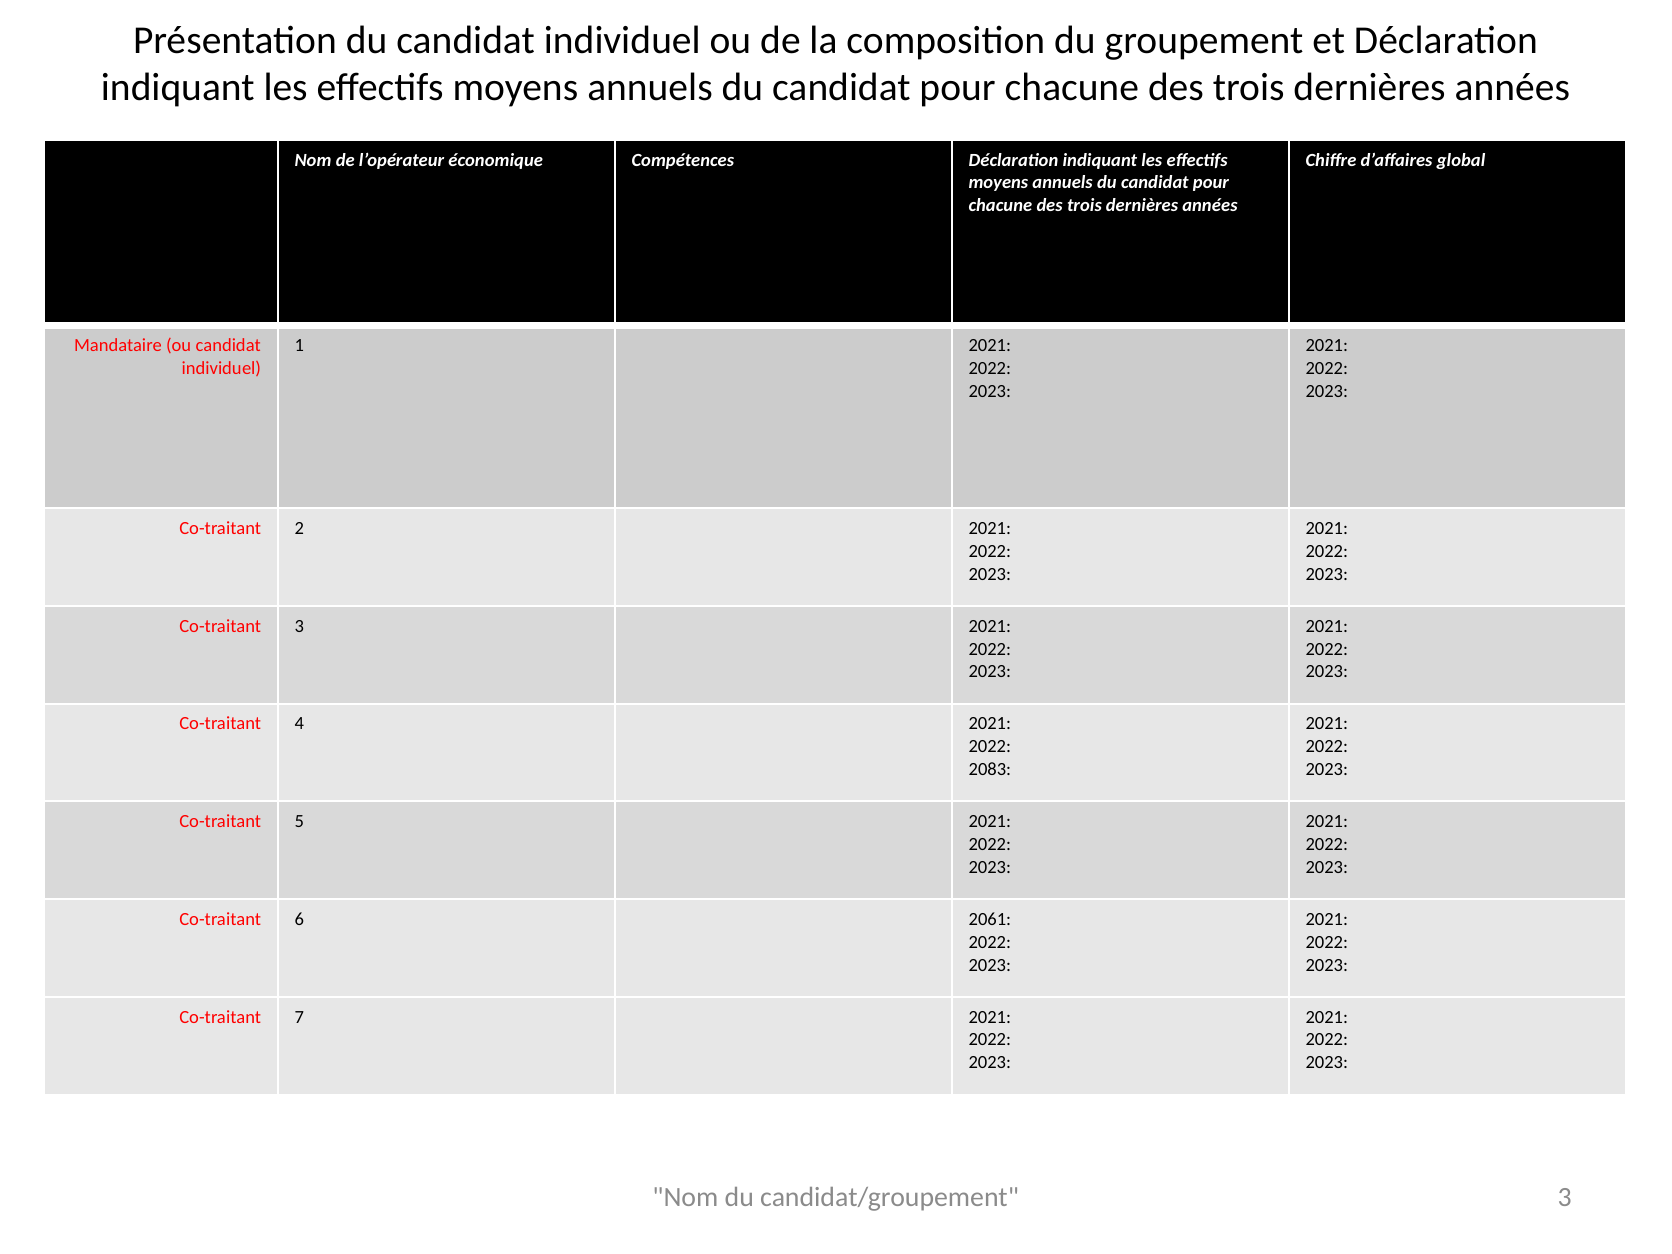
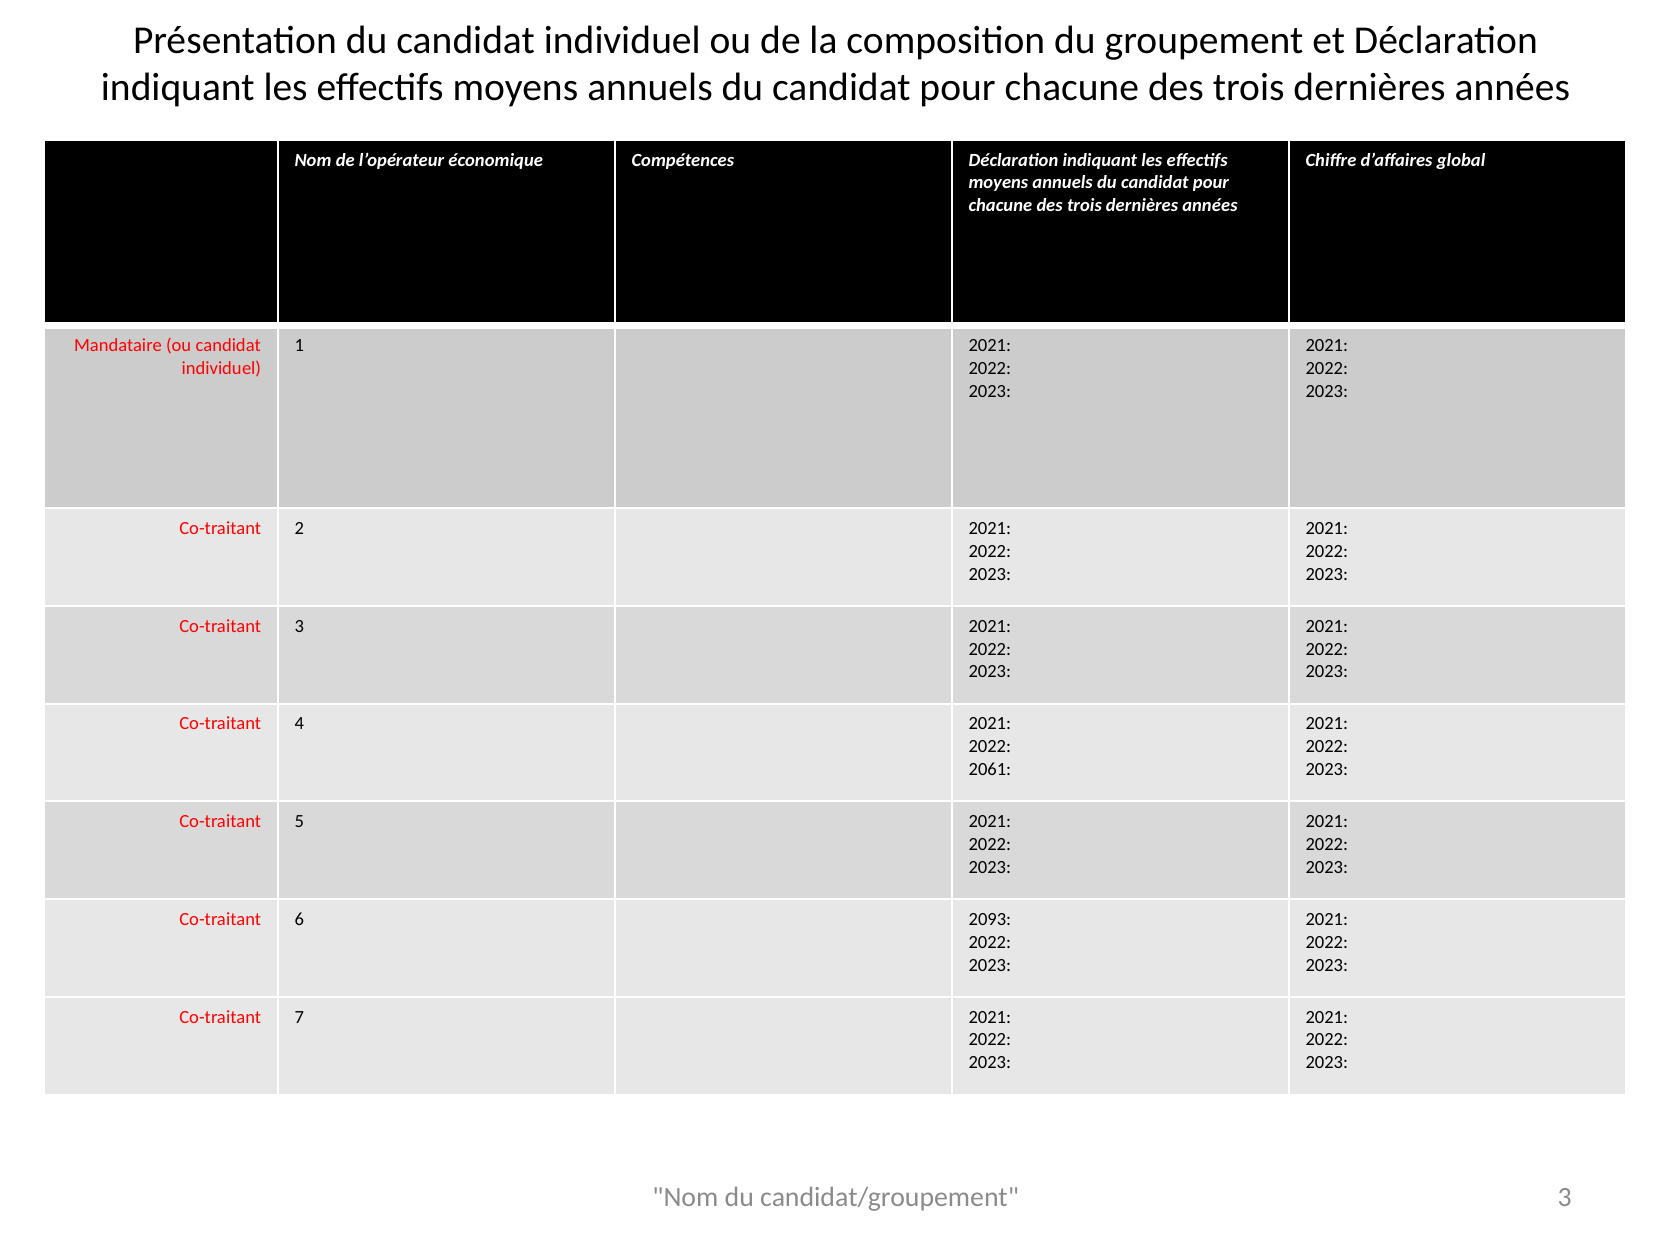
2083: 2083 -> 2061
2061: 2061 -> 2093
